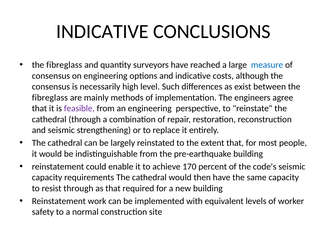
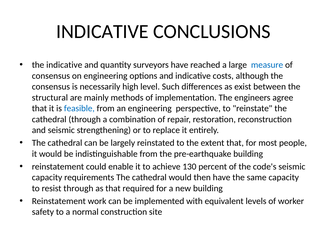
fibreglass at (64, 65): fibreglass -> indicative
fibreglass at (50, 98): fibreglass -> structural
feasible colour: purple -> blue
170: 170 -> 130
